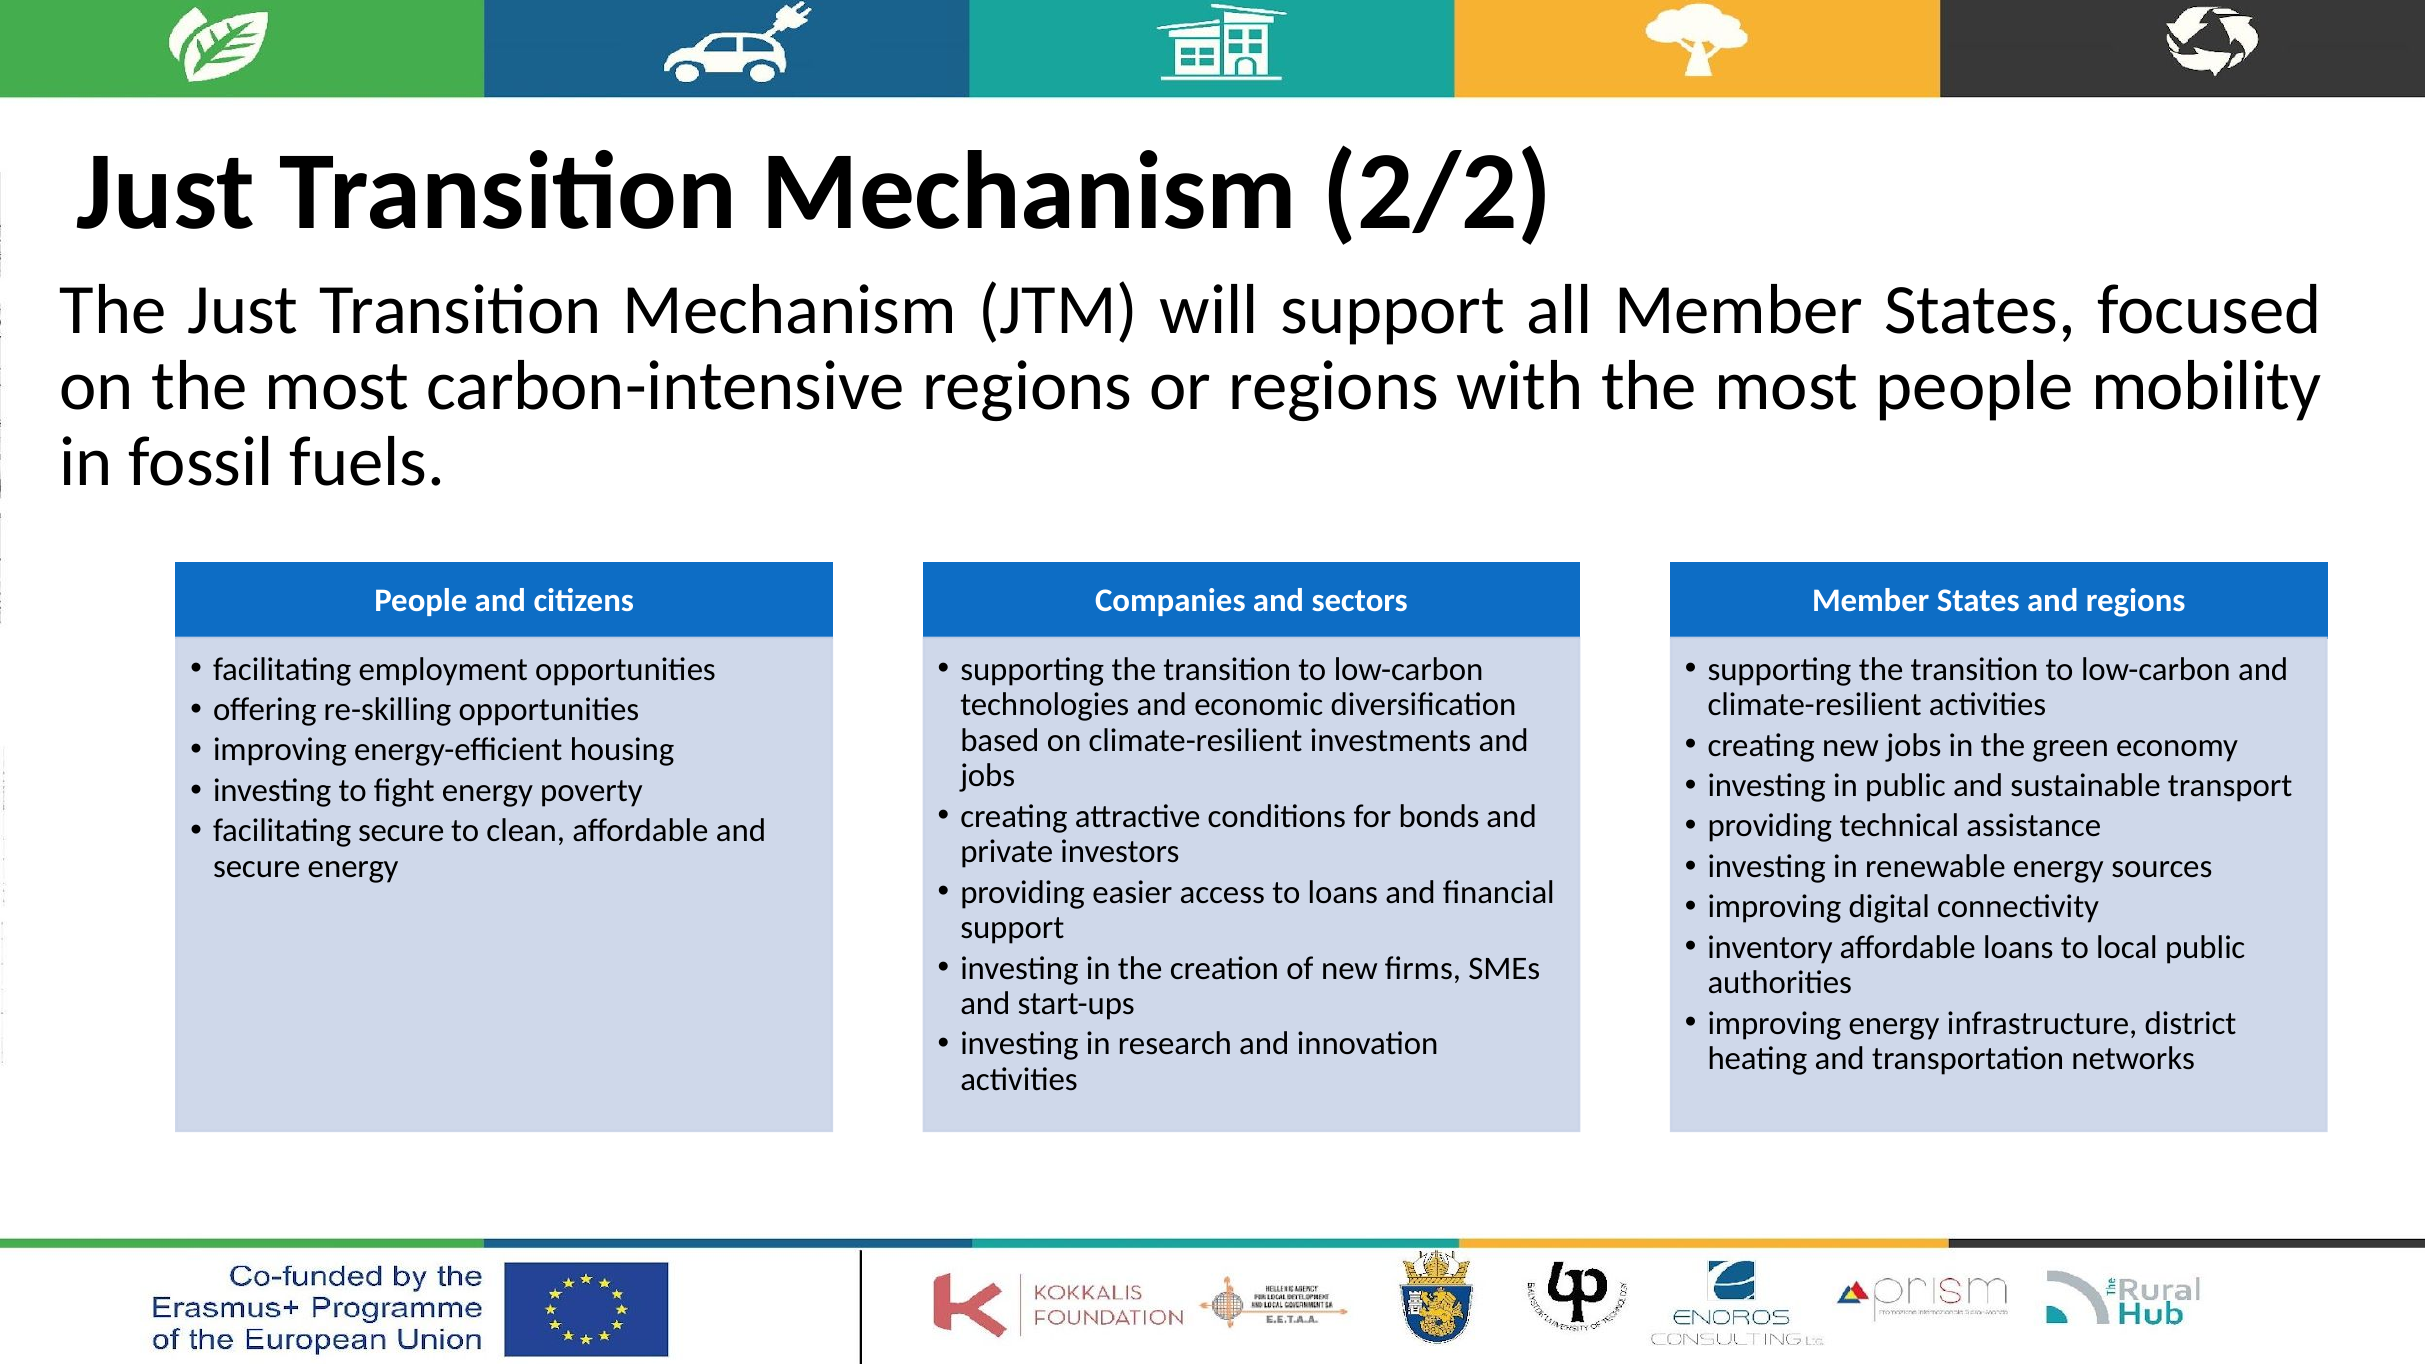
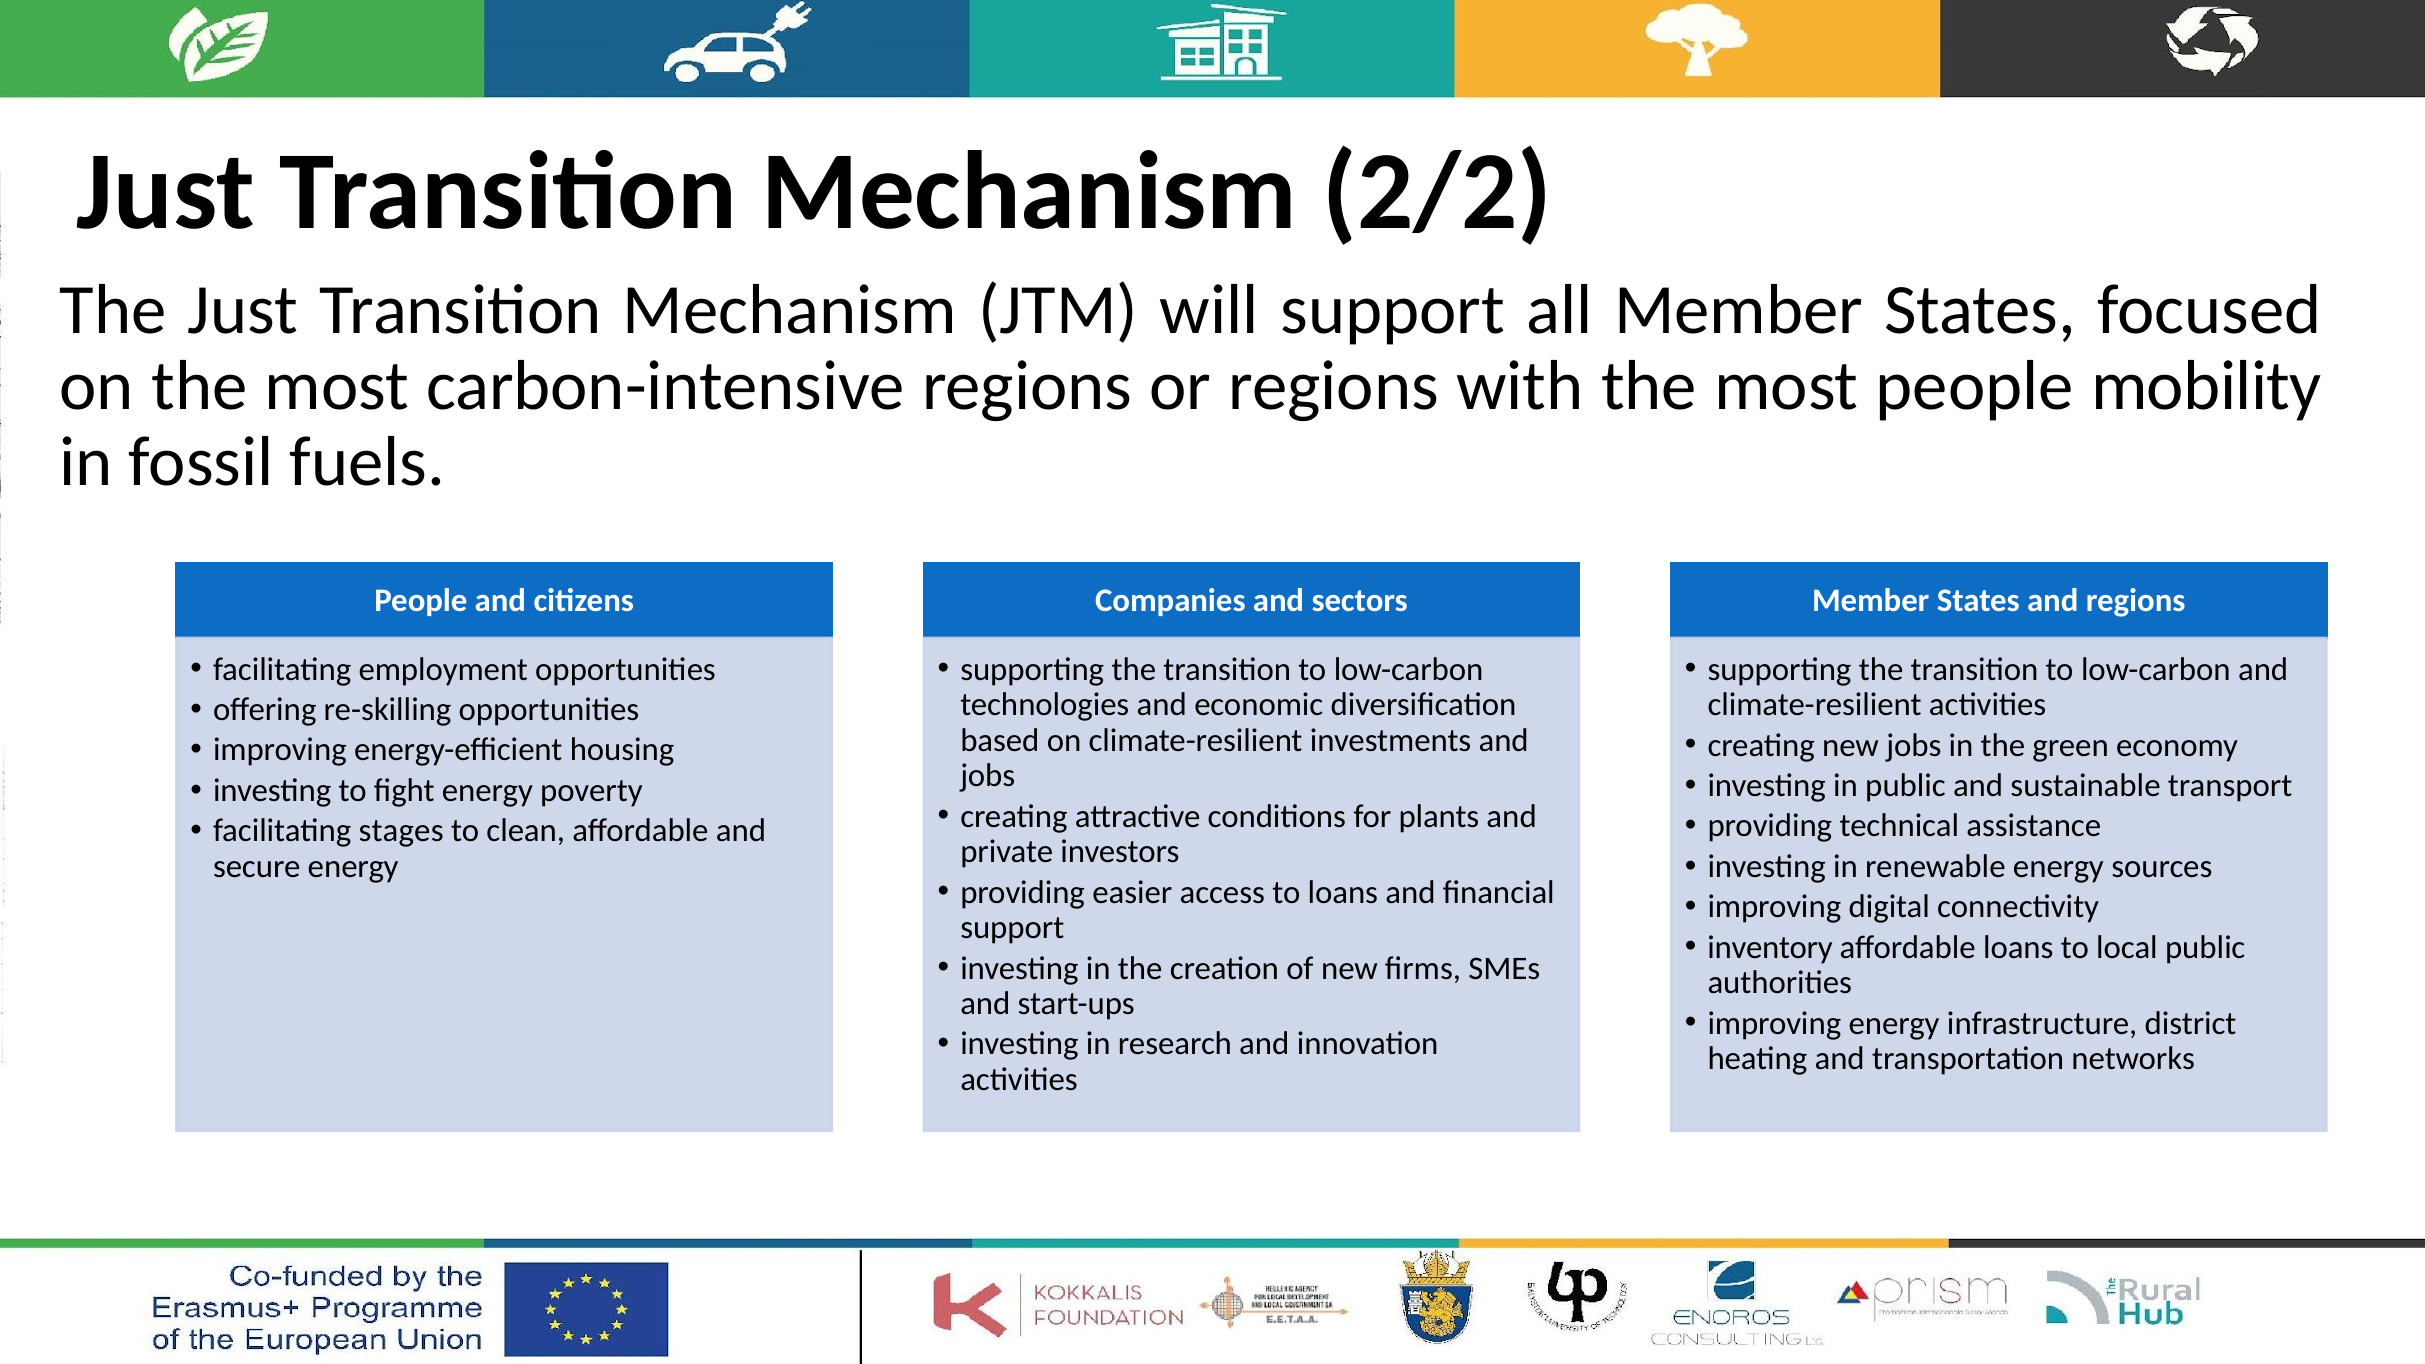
bonds: bonds -> plants
facilitating secure: secure -> stages
